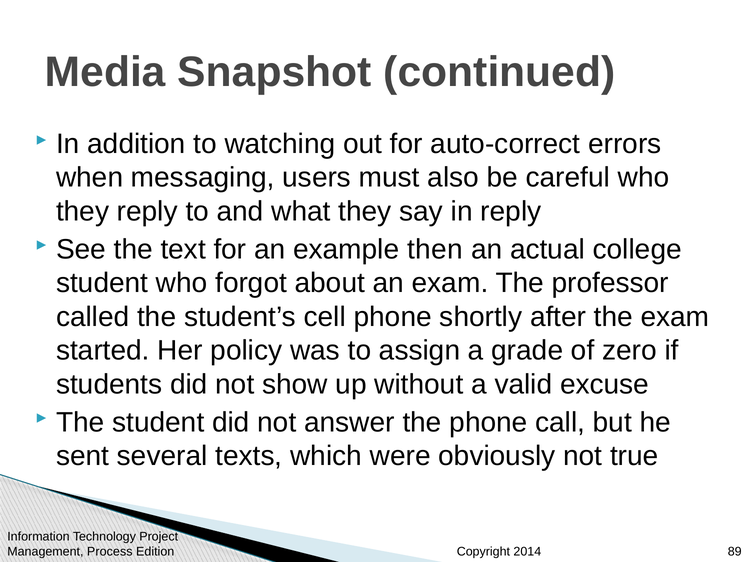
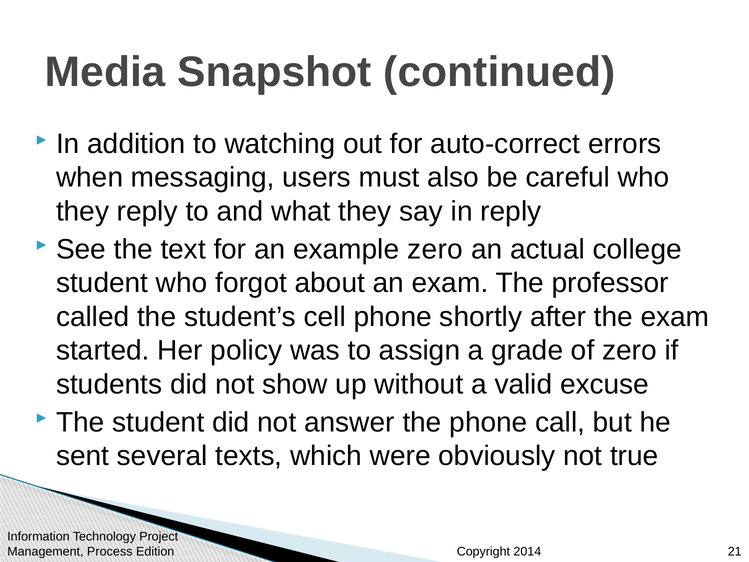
example then: then -> zero
89: 89 -> 21
